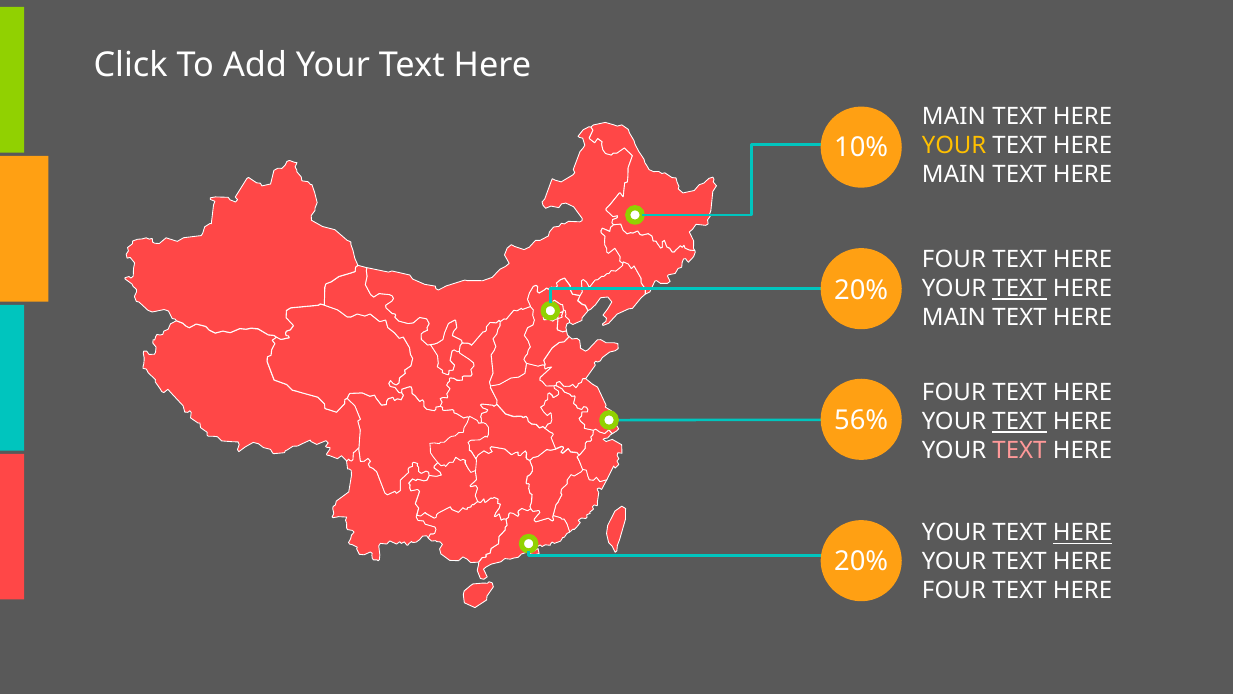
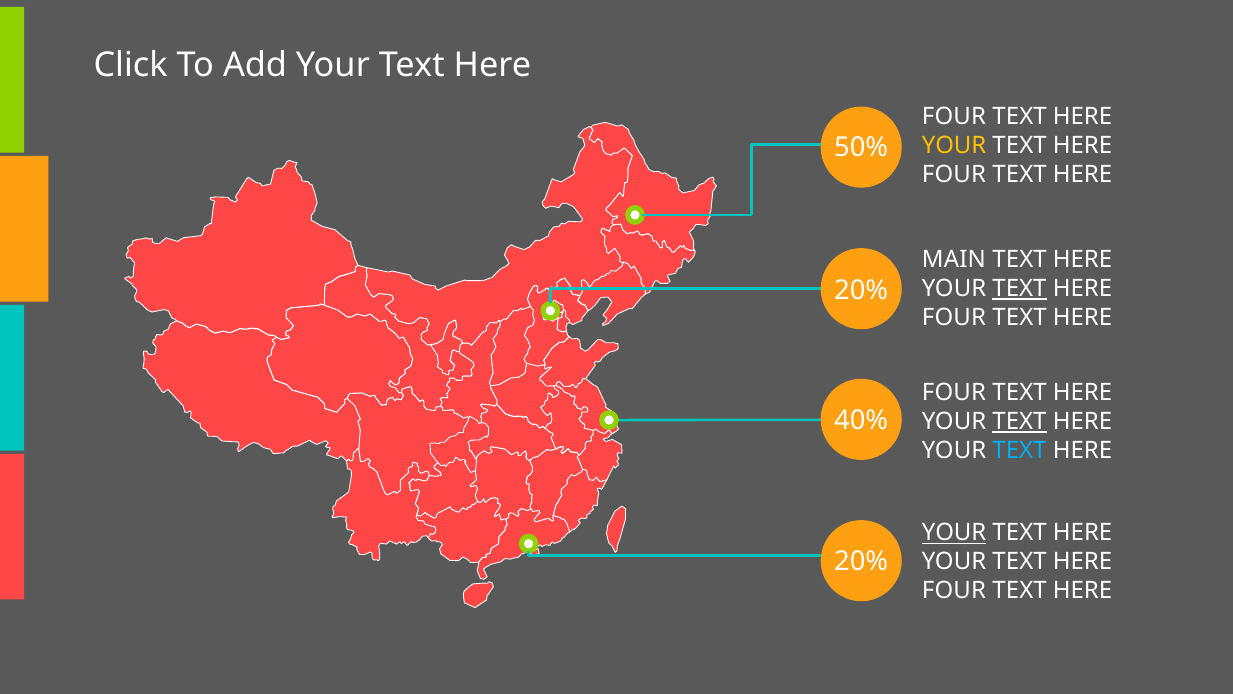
MAIN at (954, 116): MAIN -> FOUR
10%: 10% -> 50%
MAIN at (954, 174): MAIN -> FOUR
FOUR at (954, 260): FOUR -> MAIN
MAIN at (954, 317): MAIN -> FOUR
56%: 56% -> 40%
TEXT at (1019, 450) colour: pink -> light blue
YOUR at (954, 533) underline: none -> present
HERE at (1083, 533) underline: present -> none
